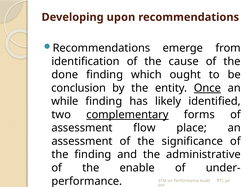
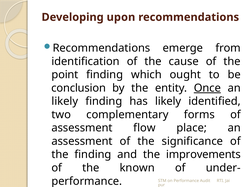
done: done -> point
while at (65, 101): while -> likely
complementary underline: present -> none
administrative: administrative -> improvements
enable: enable -> known
